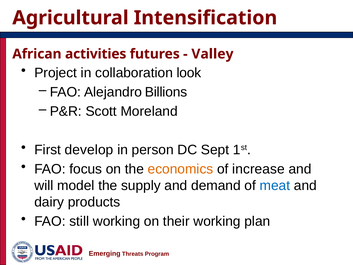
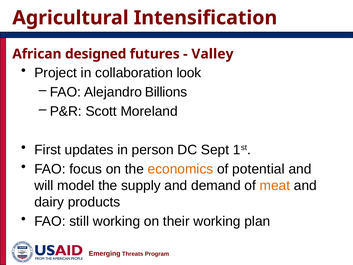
activities: activities -> designed
develop: develop -> updates
increase: increase -> potential
meat colour: blue -> orange
